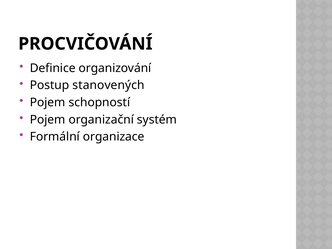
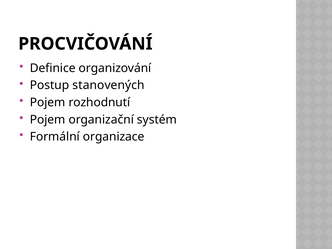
schopností: schopností -> rozhodnutí
